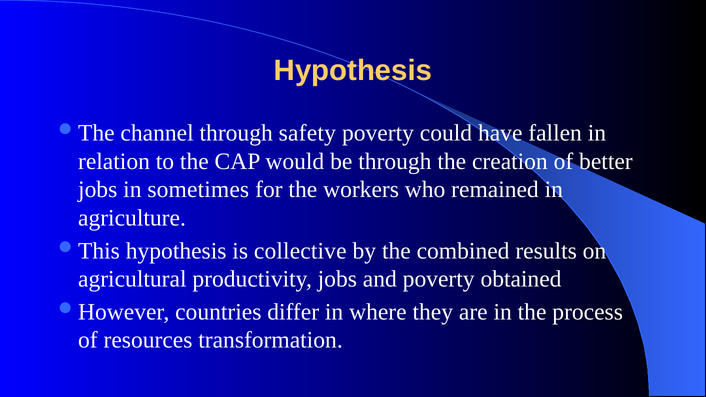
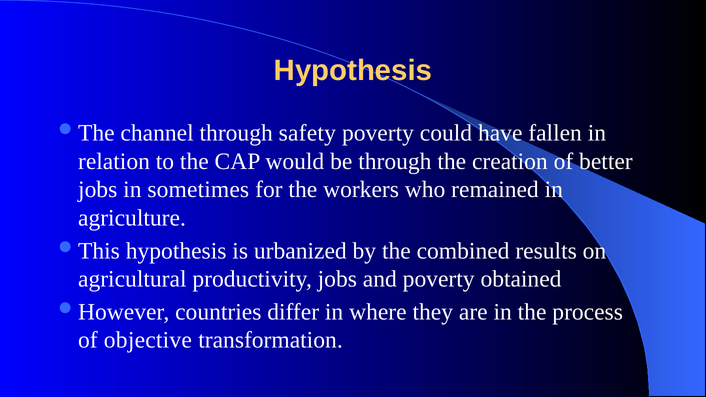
collective: collective -> urbanized
resources: resources -> objective
